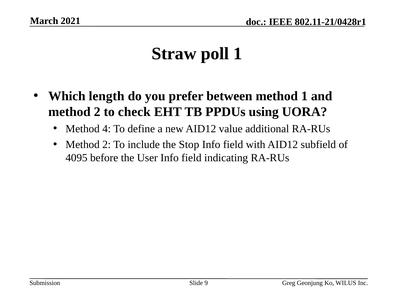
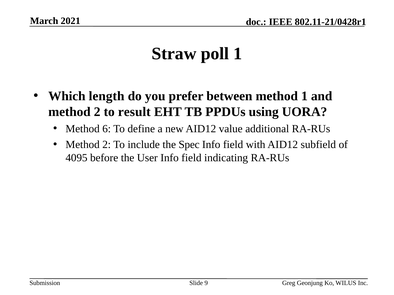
check: check -> result
4: 4 -> 6
Stop: Stop -> Spec
